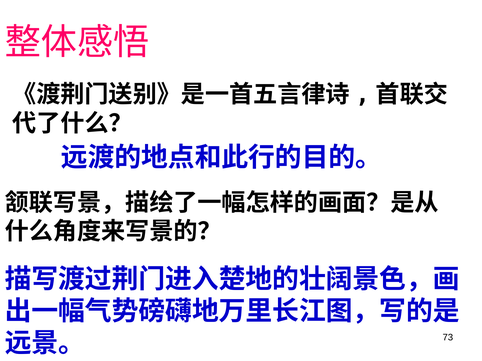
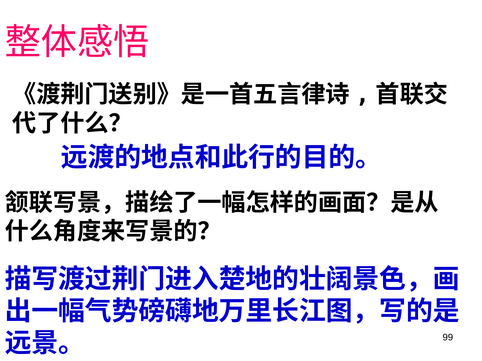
73: 73 -> 99
